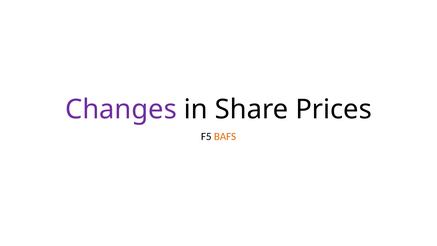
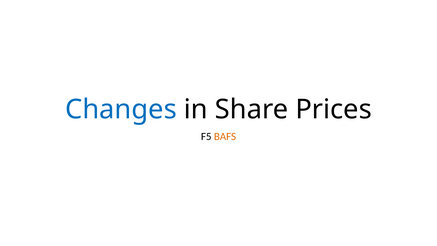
Changes colour: purple -> blue
